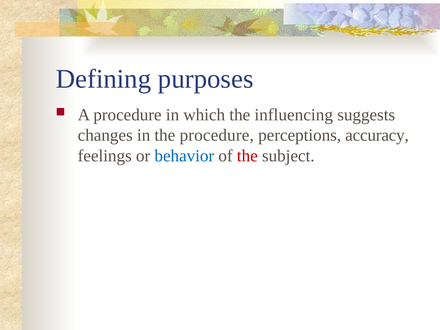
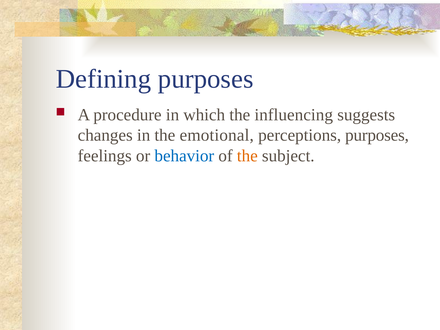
the procedure: procedure -> emotional
perceptions accuracy: accuracy -> purposes
the at (247, 156) colour: red -> orange
